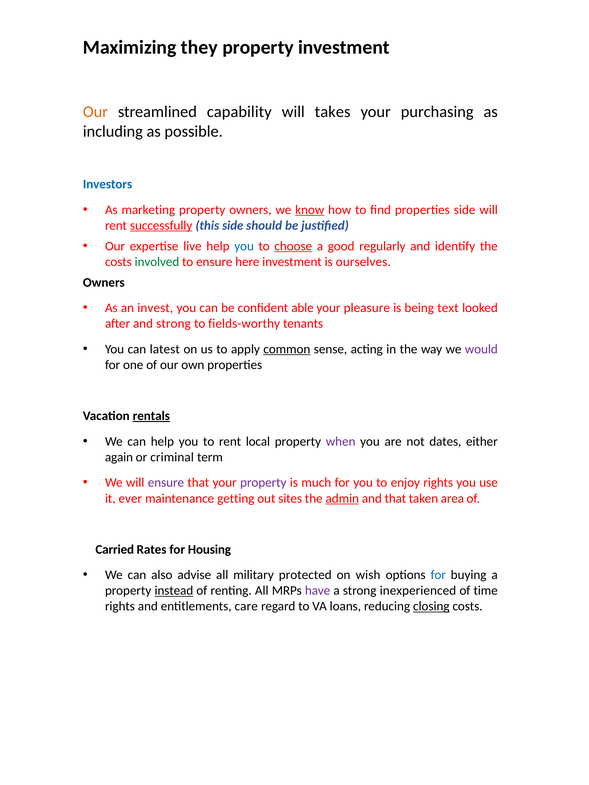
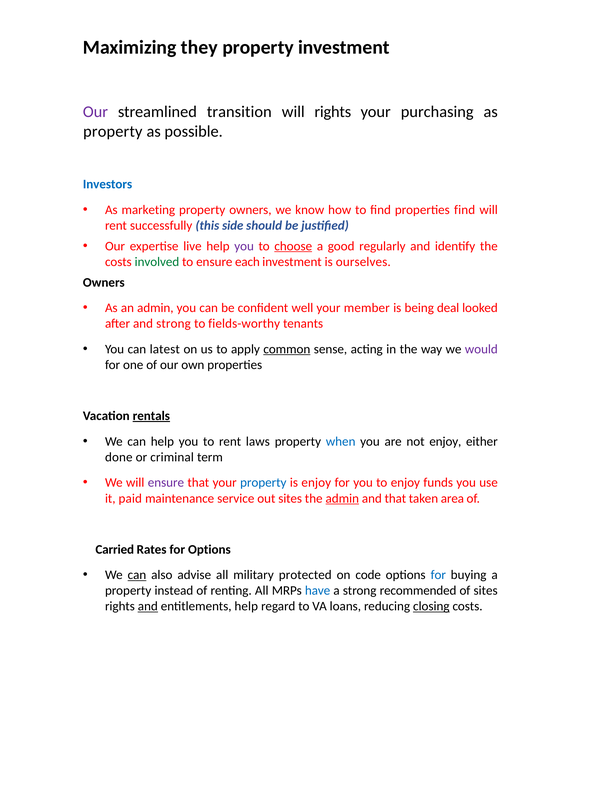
Our at (95, 112) colour: orange -> purple
capability: capability -> transition
will takes: takes -> rights
including at (113, 132): including -> property
know underline: present -> none
properties side: side -> find
successfully underline: present -> none
you at (244, 246) colour: blue -> purple
here: here -> each
an invest: invest -> admin
able: able -> well
pleasure: pleasure -> member
text: text -> deal
local: local -> laws
when colour: purple -> blue
not dates: dates -> enjoy
again: again -> done
property at (263, 483) colour: purple -> blue
is much: much -> enjoy
enjoy rights: rights -> funds
ever: ever -> paid
getting: getting -> service
for Housing: Housing -> Options
can at (137, 575) underline: none -> present
wish: wish -> code
instead underline: present -> none
have colour: purple -> blue
inexperienced: inexperienced -> recommended
of time: time -> sites
and at (148, 607) underline: none -> present
entitlements care: care -> help
